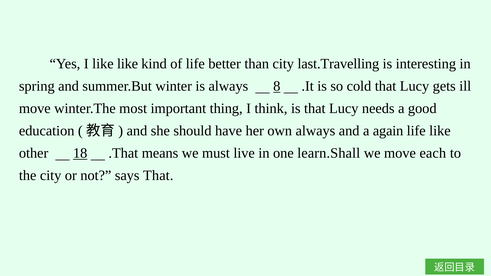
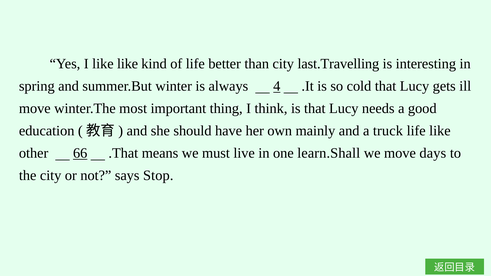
8: 8 -> 4
own always: always -> mainly
again: again -> truck
18: 18 -> 66
each: each -> days
says That: That -> Stop
